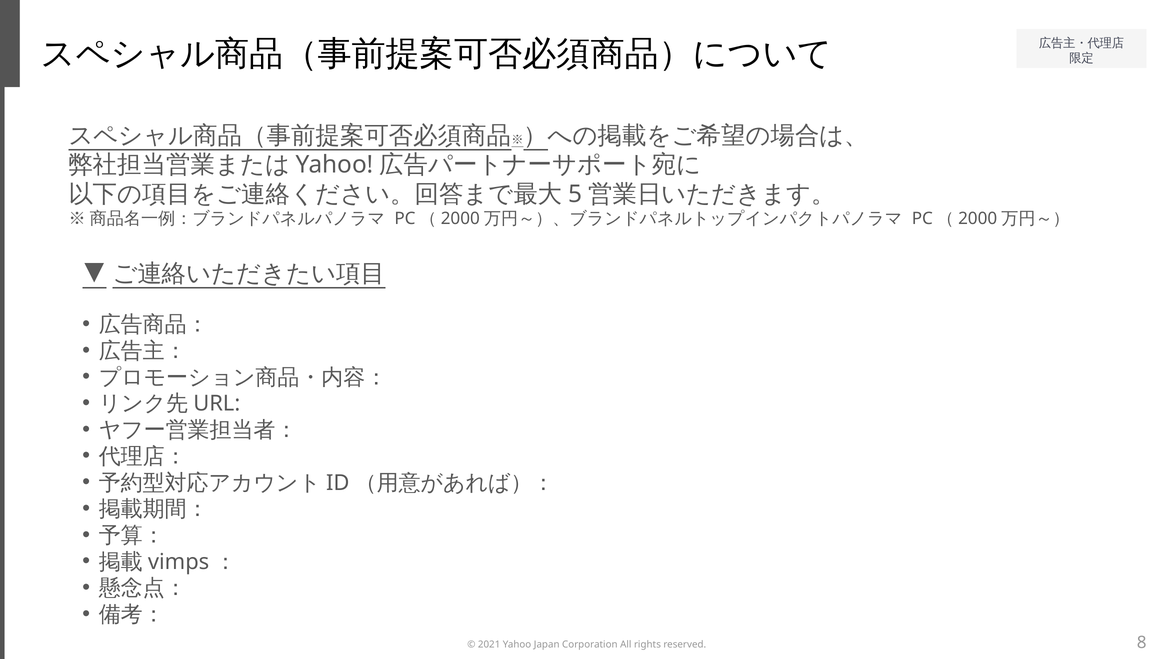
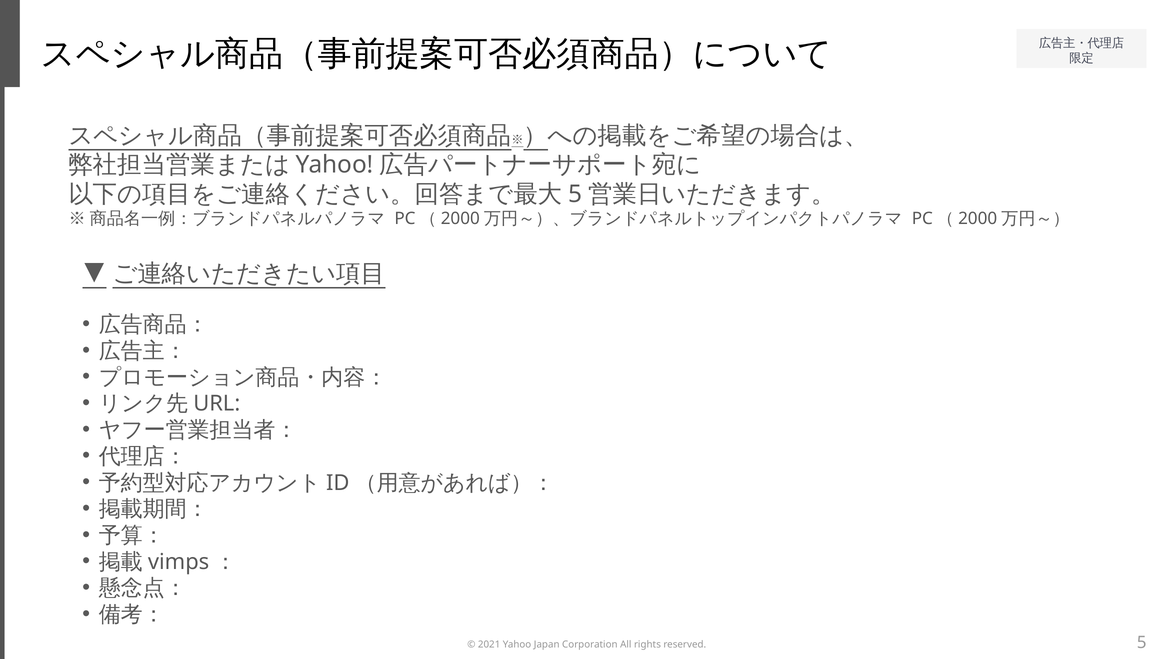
8: 8 -> 5
